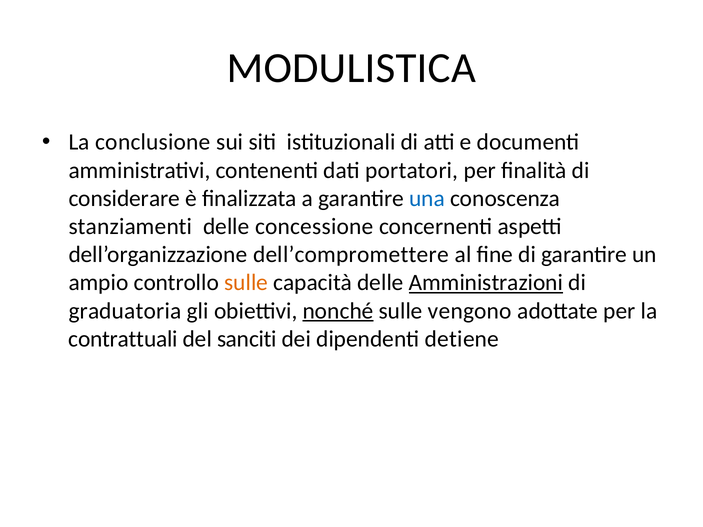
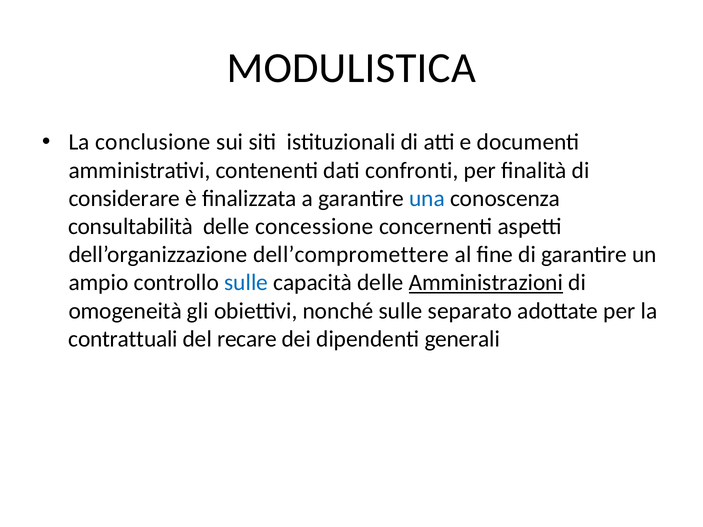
portatori: portatori -> confronti
stanziamenti: stanziamenti -> consultabilità
sulle at (246, 283) colour: orange -> blue
graduatoria: graduatoria -> omogeneità
nonché underline: present -> none
vengono: vengono -> separato
sanciti: sanciti -> recare
detiene: detiene -> generali
